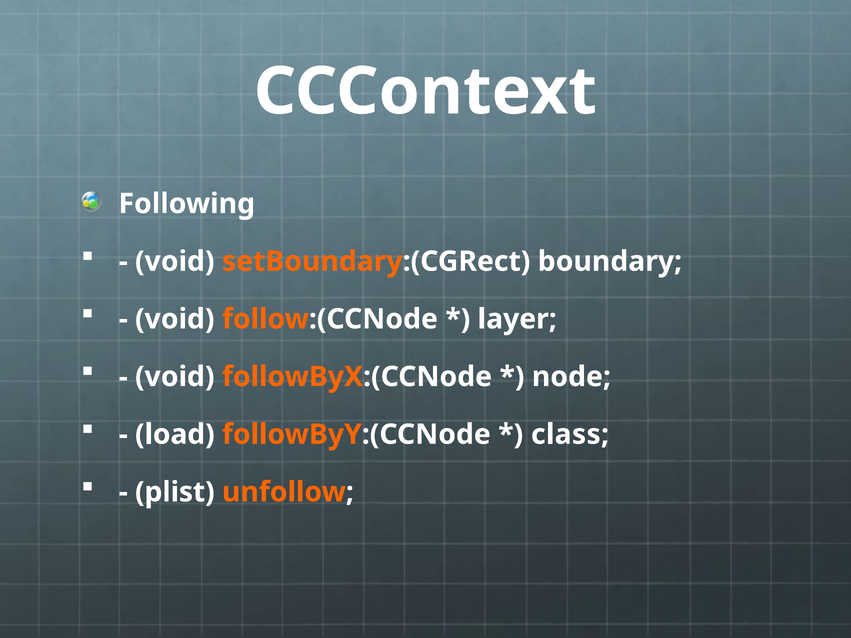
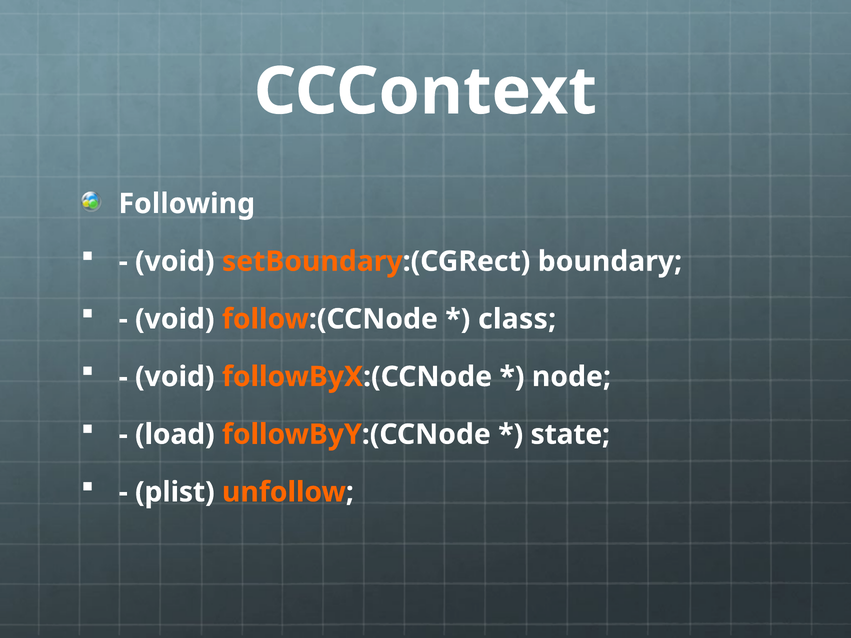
layer: layer -> class
class: class -> state
